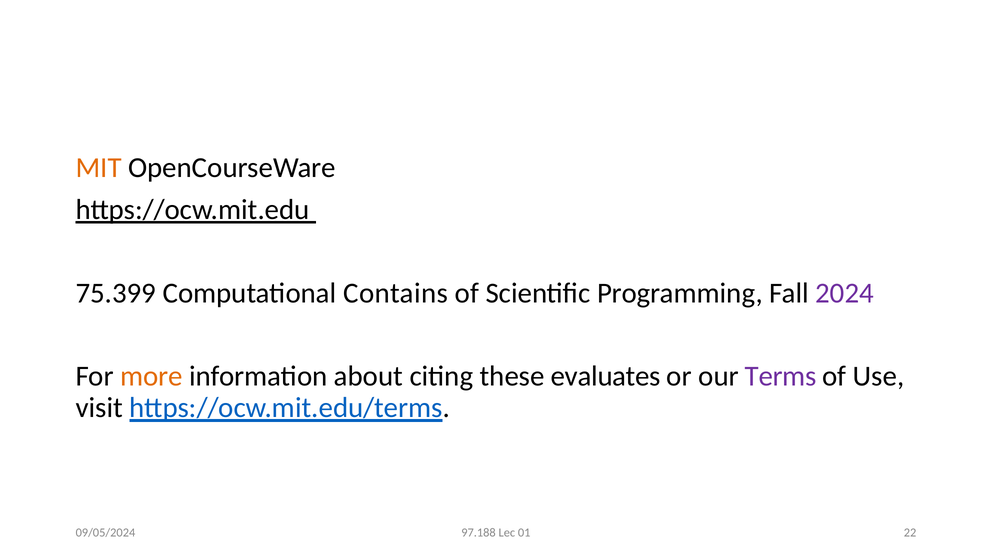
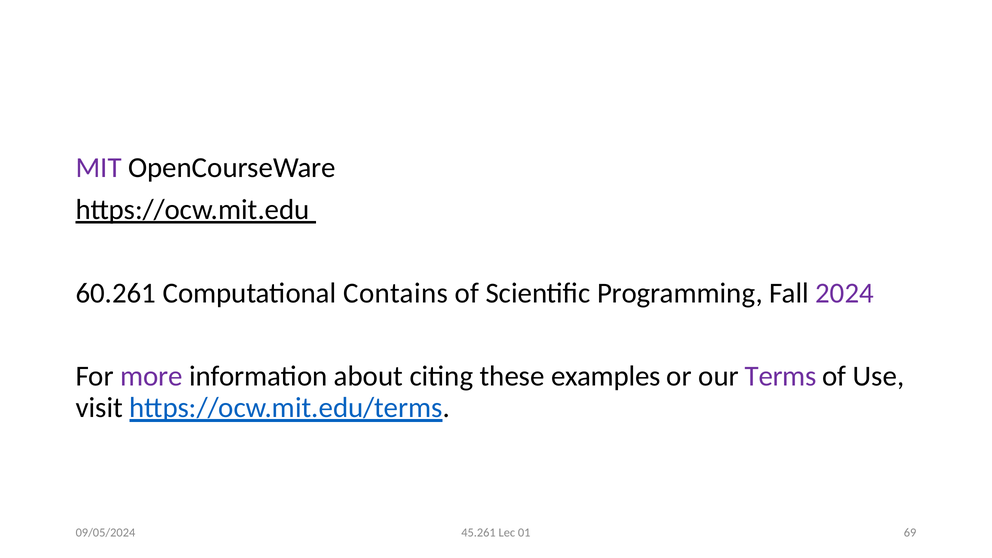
MIT colour: orange -> purple
75.399: 75.399 -> 60.261
more colour: orange -> purple
evaluates: evaluates -> examples
97.188: 97.188 -> 45.261
22: 22 -> 69
